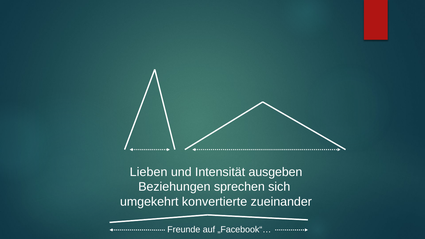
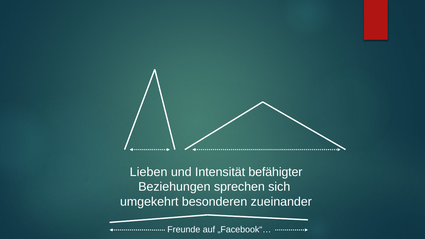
ausgeben: ausgeben -> befähigter
konvertierte: konvertierte -> besonderen
